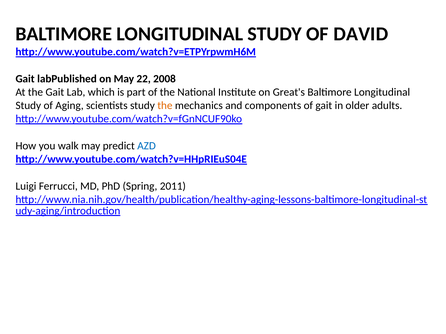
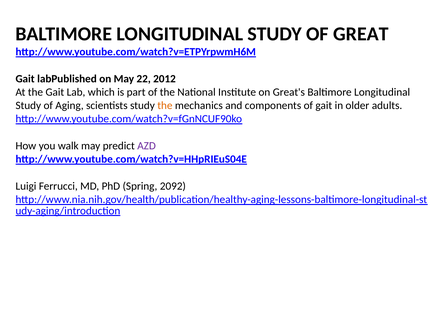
DAVID: DAVID -> GREAT
2008: 2008 -> 2012
AZD colour: blue -> purple
2011: 2011 -> 2092
